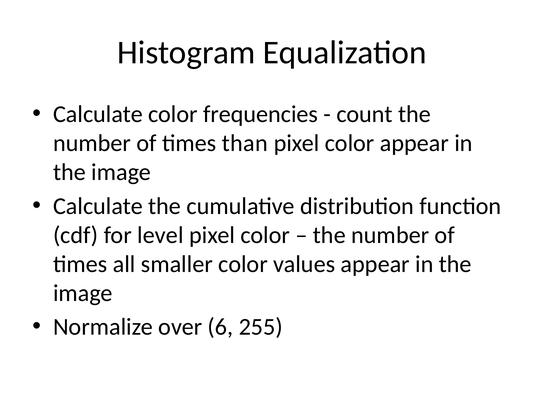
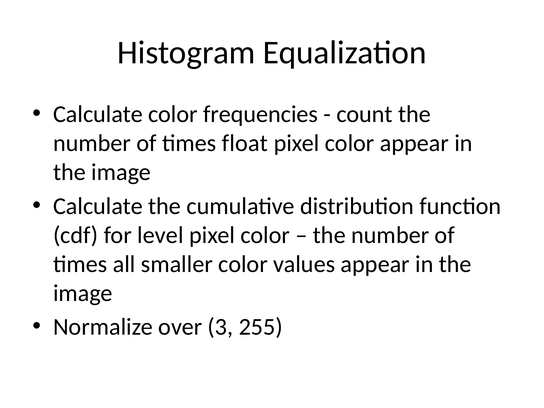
than: than -> float
6: 6 -> 3
